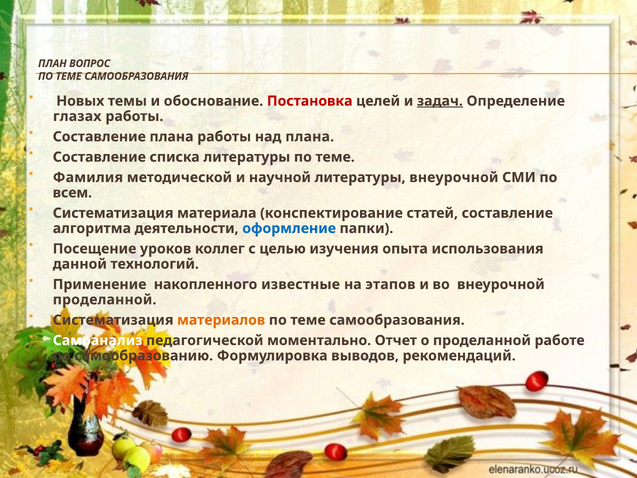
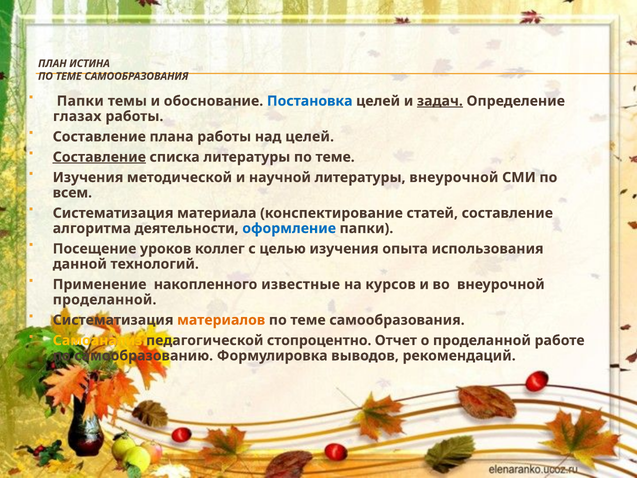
ВОПРОС: ВОПРОС -> ИСТИНА
Новых at (80, 101): Новых -> Папки
Постановка colour: red -> blue
над плана: плана -> целей
Составление at (99, 157) underline: none -> present
Фамилия at (88, 177): Фамилия -> Изучения
этапов: этапов -> курсов
Самоанализ colour: white -> yellow
моментально: моментально -> стопроцентно
